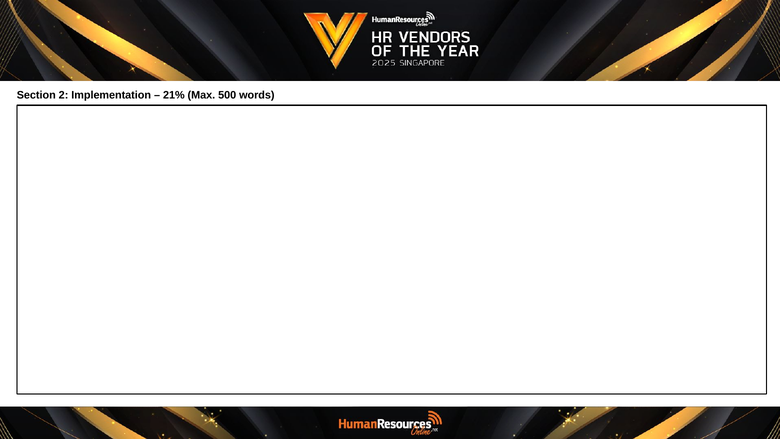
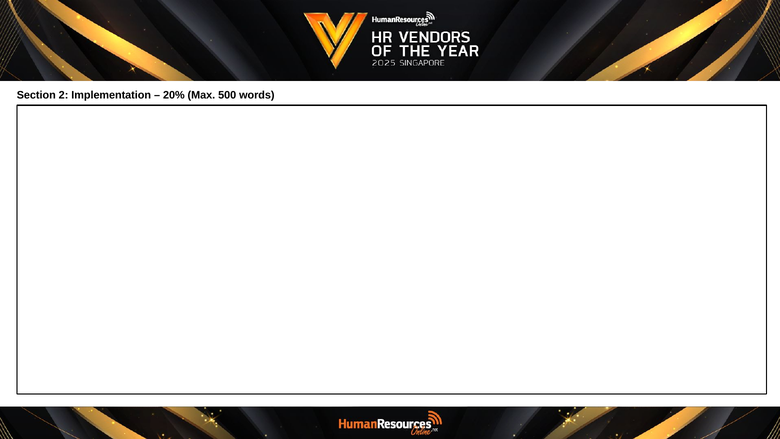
21%: 21% -> 20%
